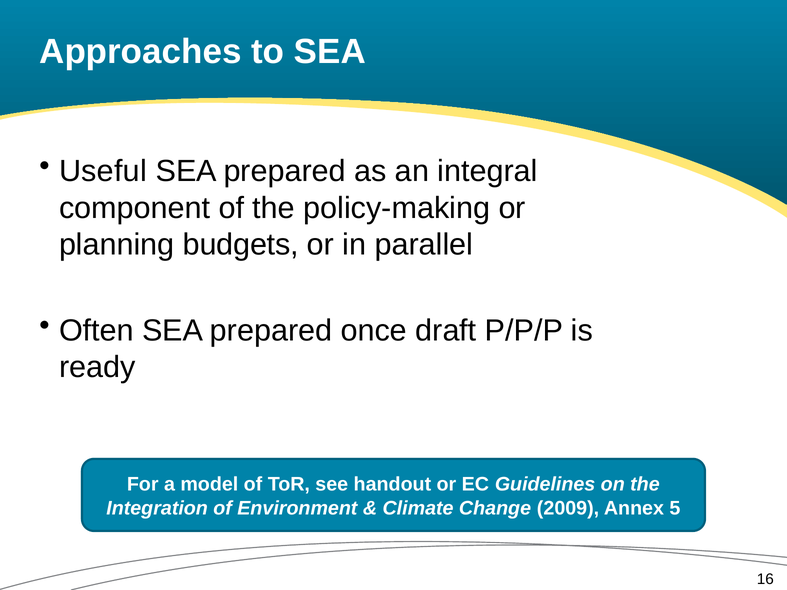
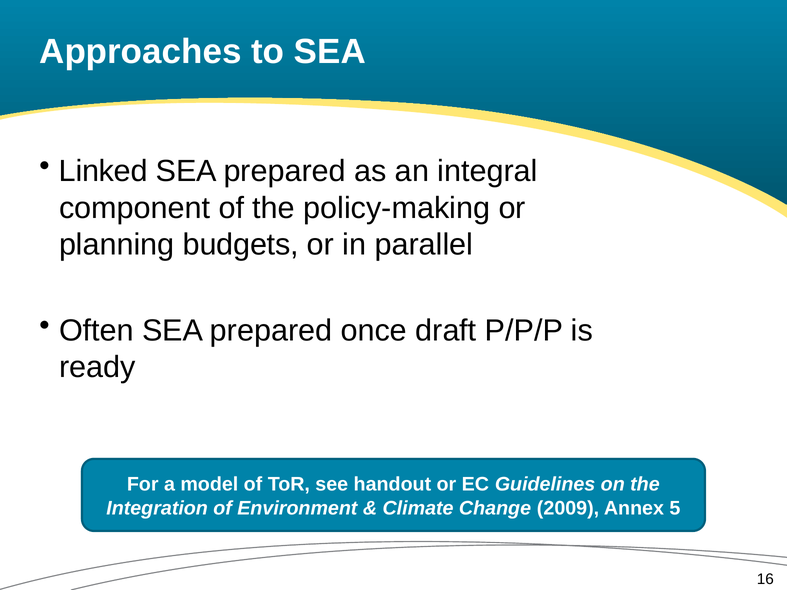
Useful: Useful -> Linked
